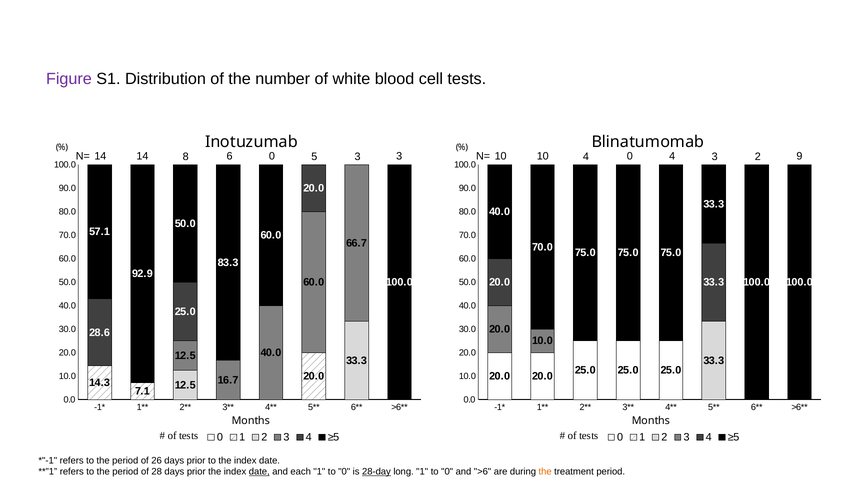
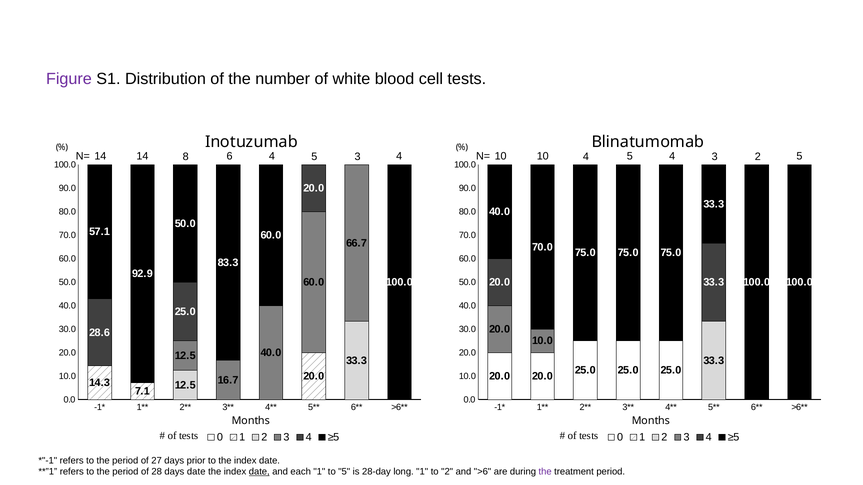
6 0: 0 -> 4
5 3 3: 3 -> 4
10 4 0: 0 -> 5
2 9: 9 -> 5
26: 26 -> 27
28 days prior: prior -> date
each 1 to 0: 0 -> 5
28-day underline: present -> none
long 1 to 0: 0 -> 2
the at (545, 472) colour: orange -> purple
